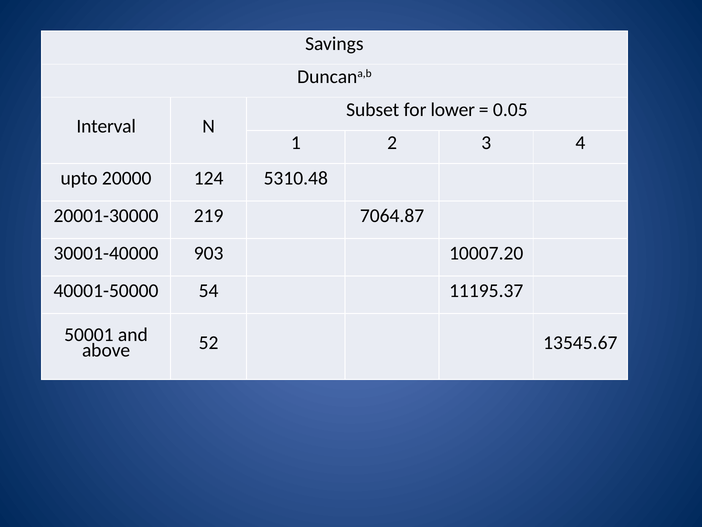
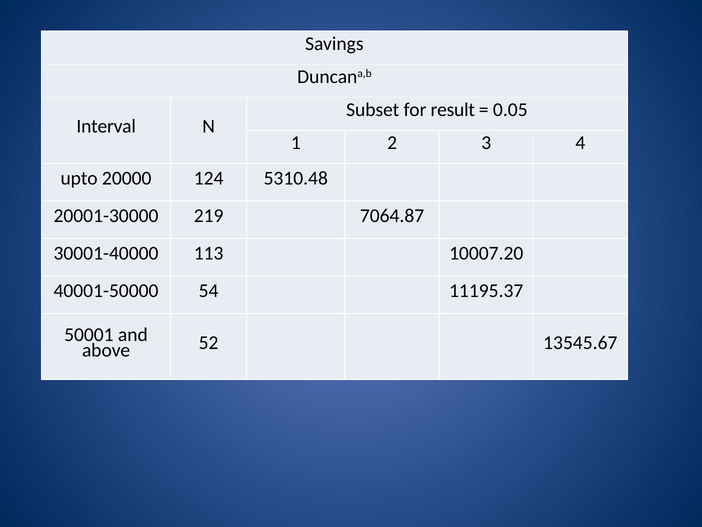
lower: lower -> result
903: 903 -> 113
